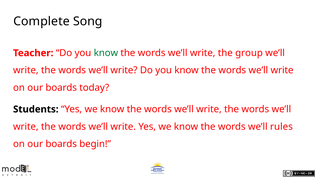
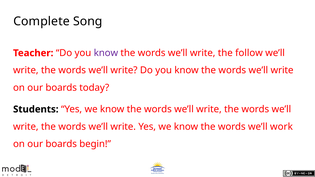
know at (106, 53) colour: green -> purple
group: group -> follow
rules: rules -> work
